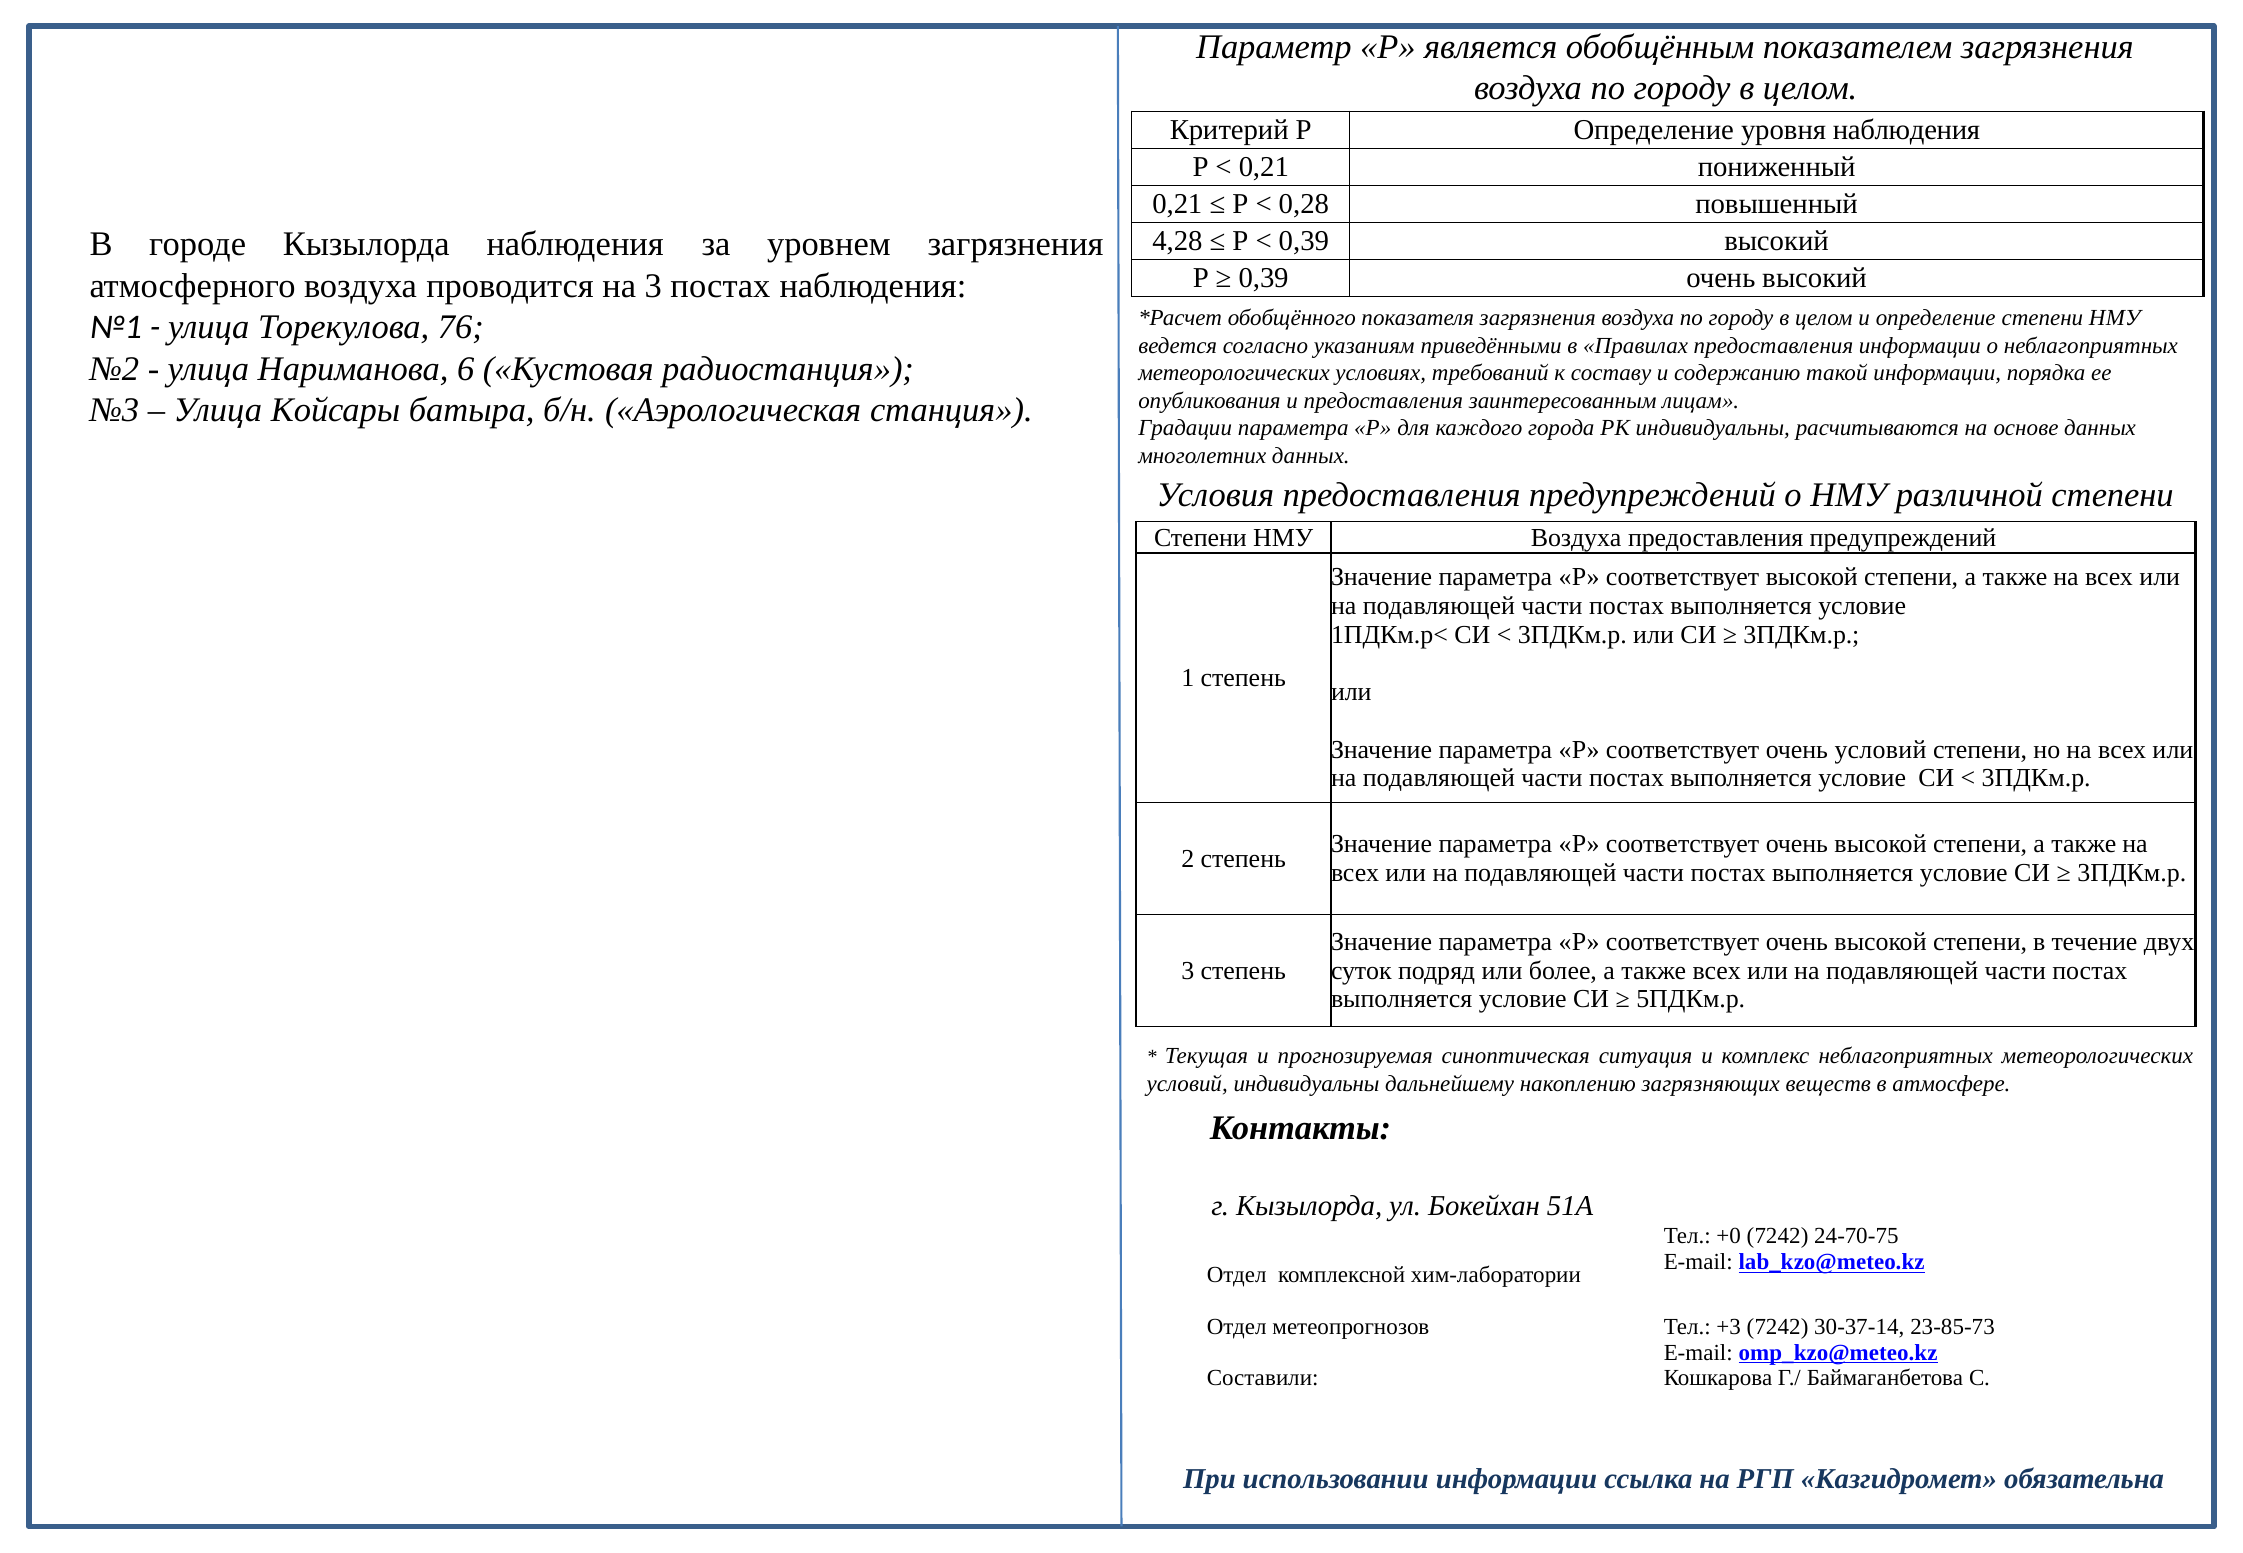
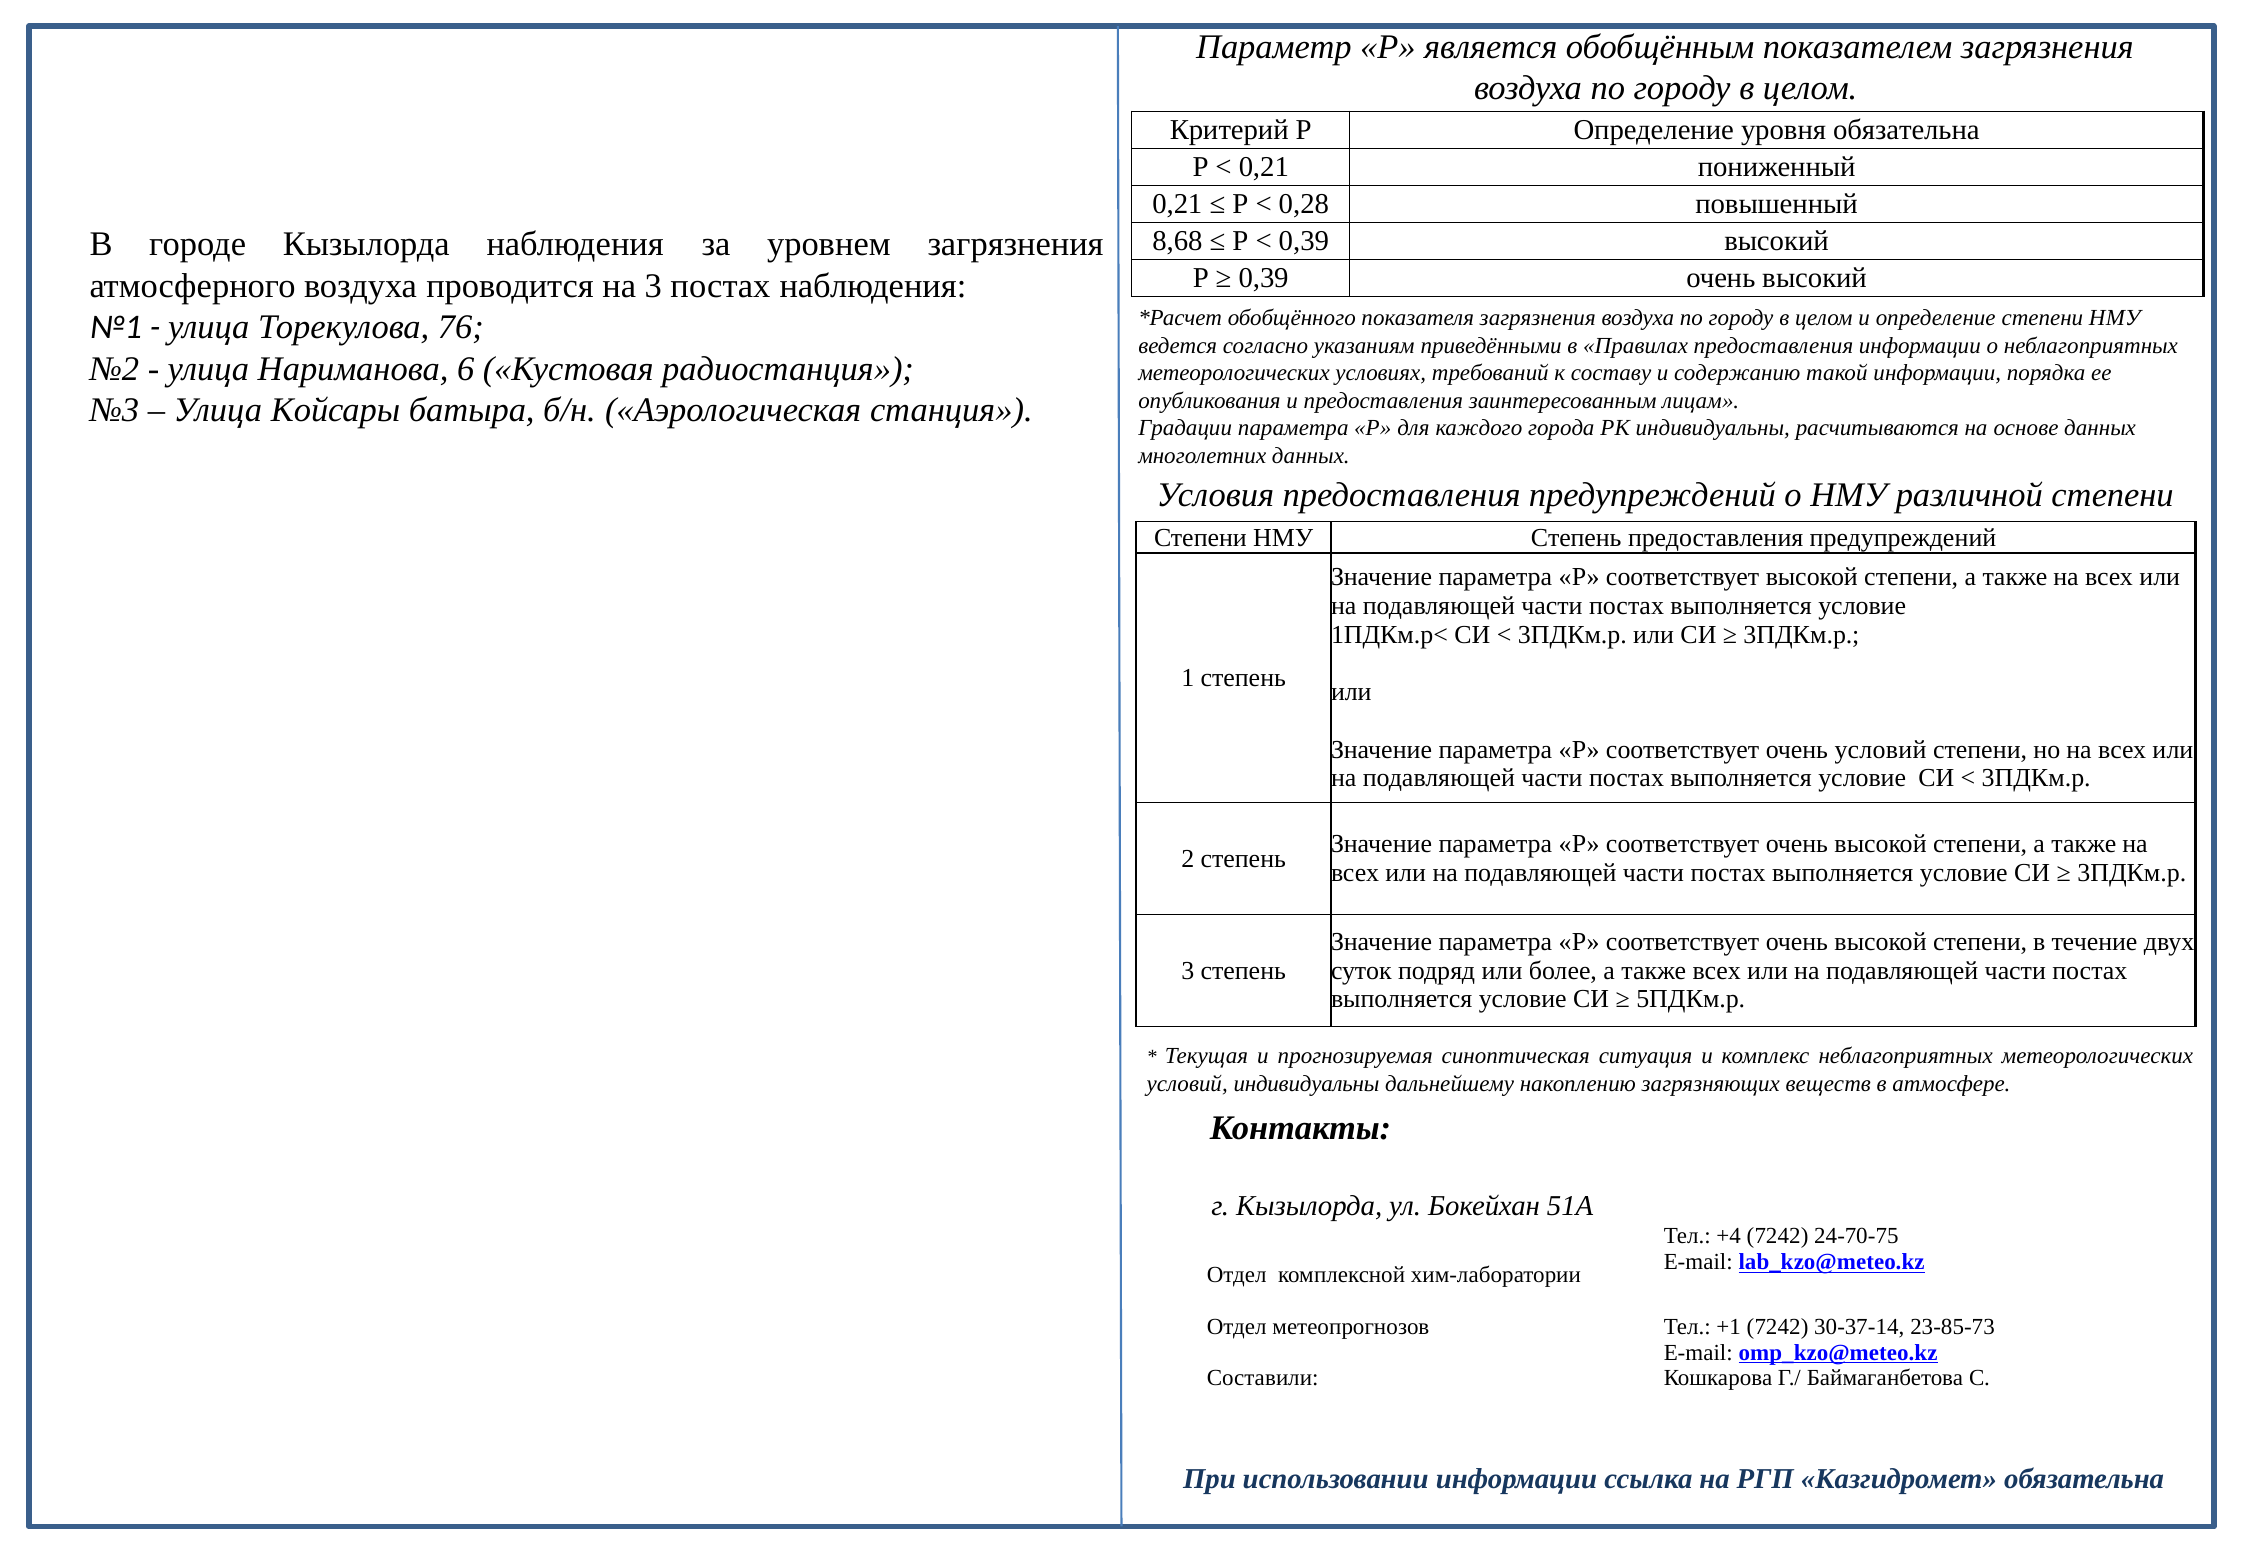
уровня наблюдения: наблюдения -> обязательна
4,28: 4,28 -> 8,68
НМУ Воздуха: Воздуха -> Степень
+0: +0 -> +4
+3: +3 -> +1
